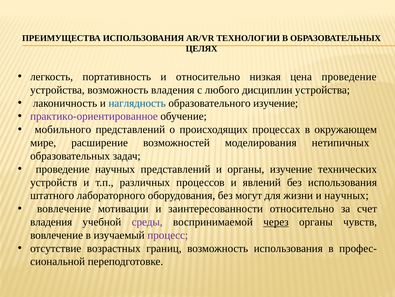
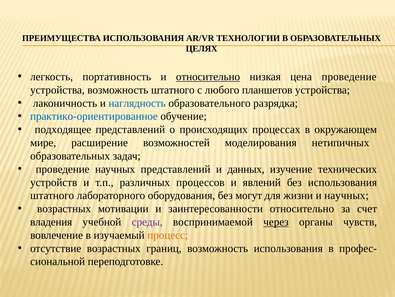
относительно at (208, 77) underline: none -> present
возможность владения: владения -> штатного
дисциплин: дисциплин -> планшетов
образовательного изучение: изучение -> разрядка
практико-ориентированное colour: purple -> blue
мобильного: мобильного -> подходящее
и органы: органы -> данных
вовлечение at (64, 208): вовлечение -> возрастных
процесс colour: purple -> orange
